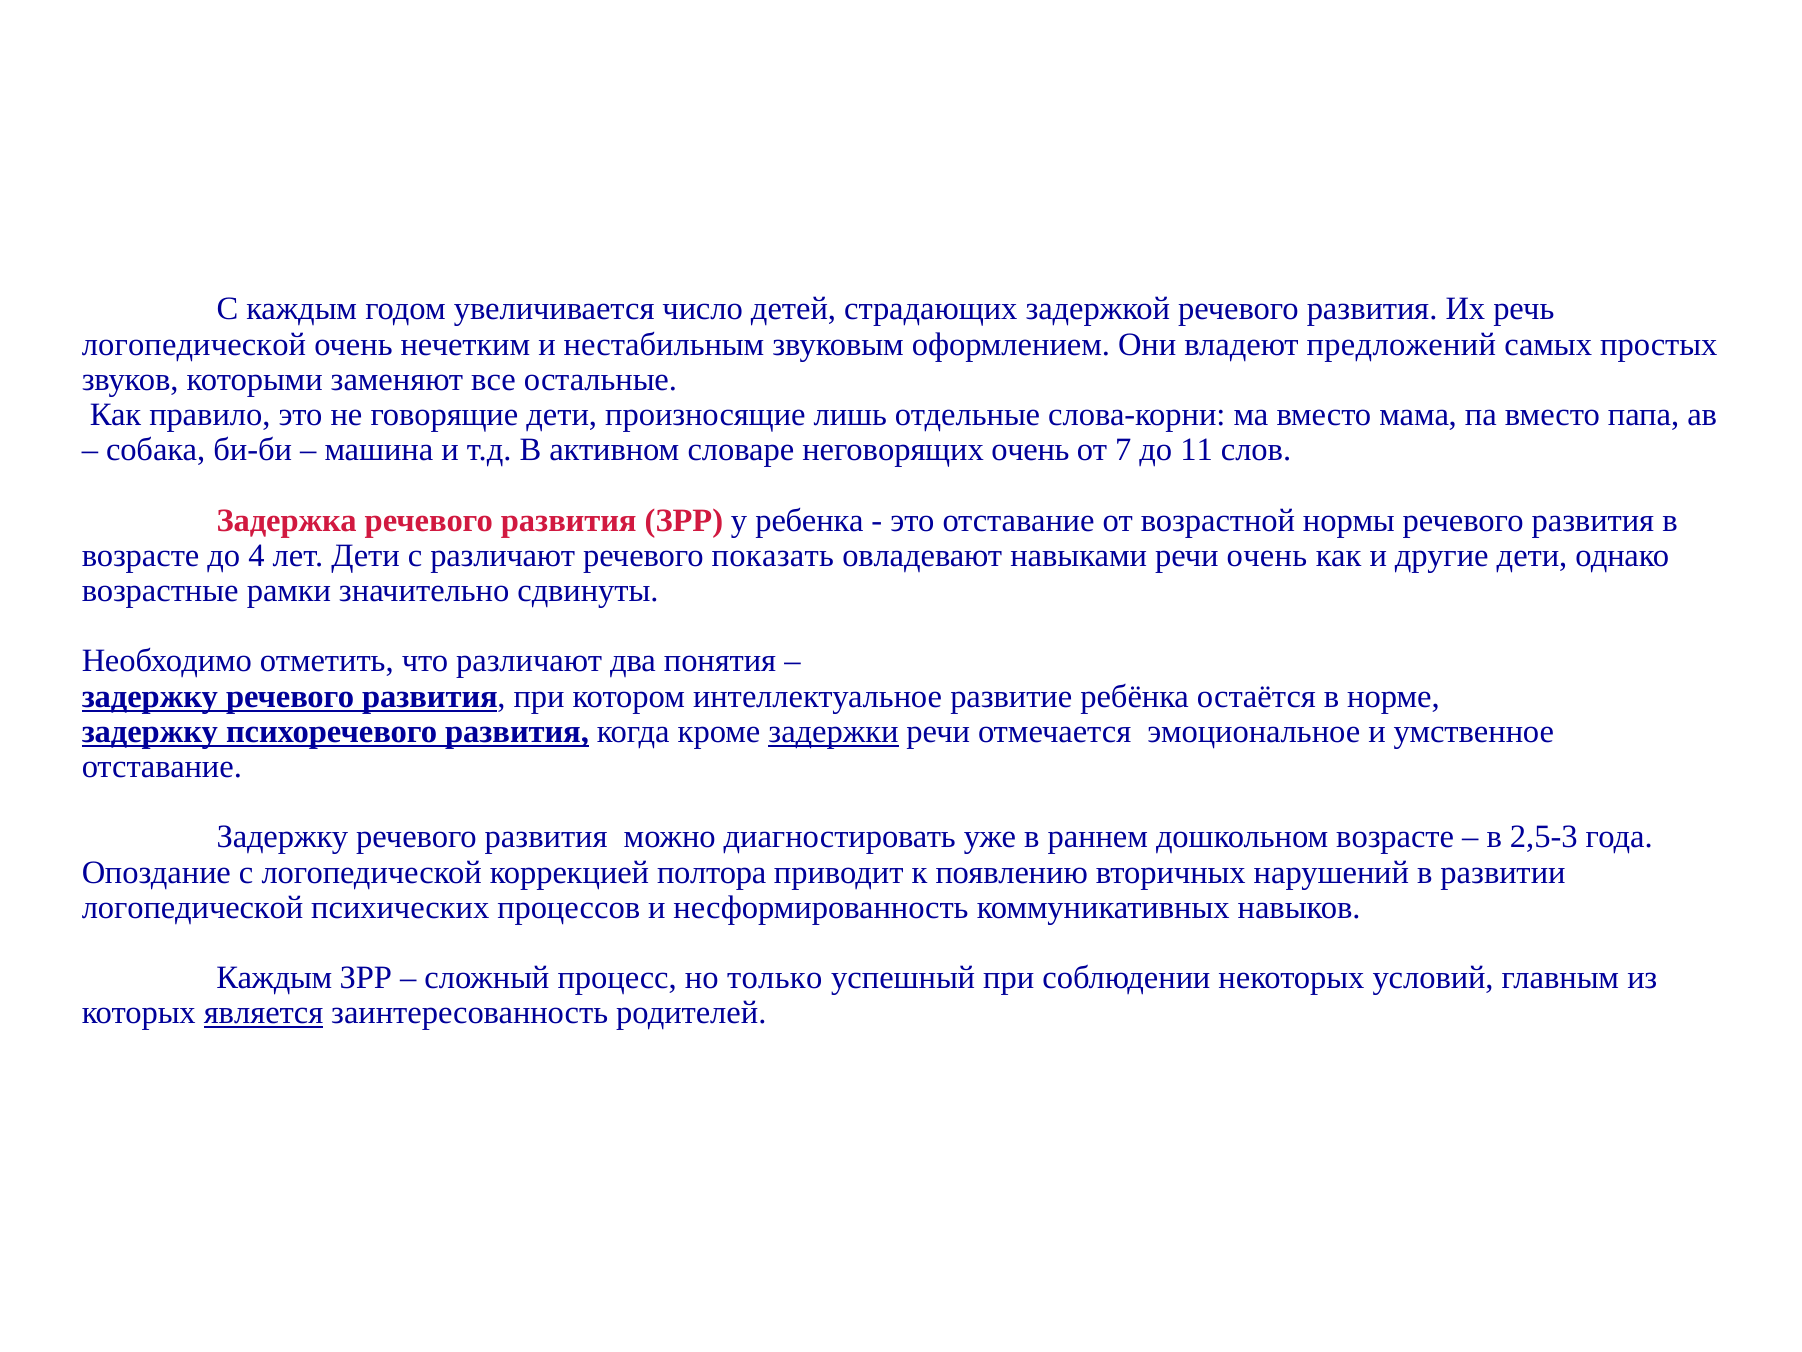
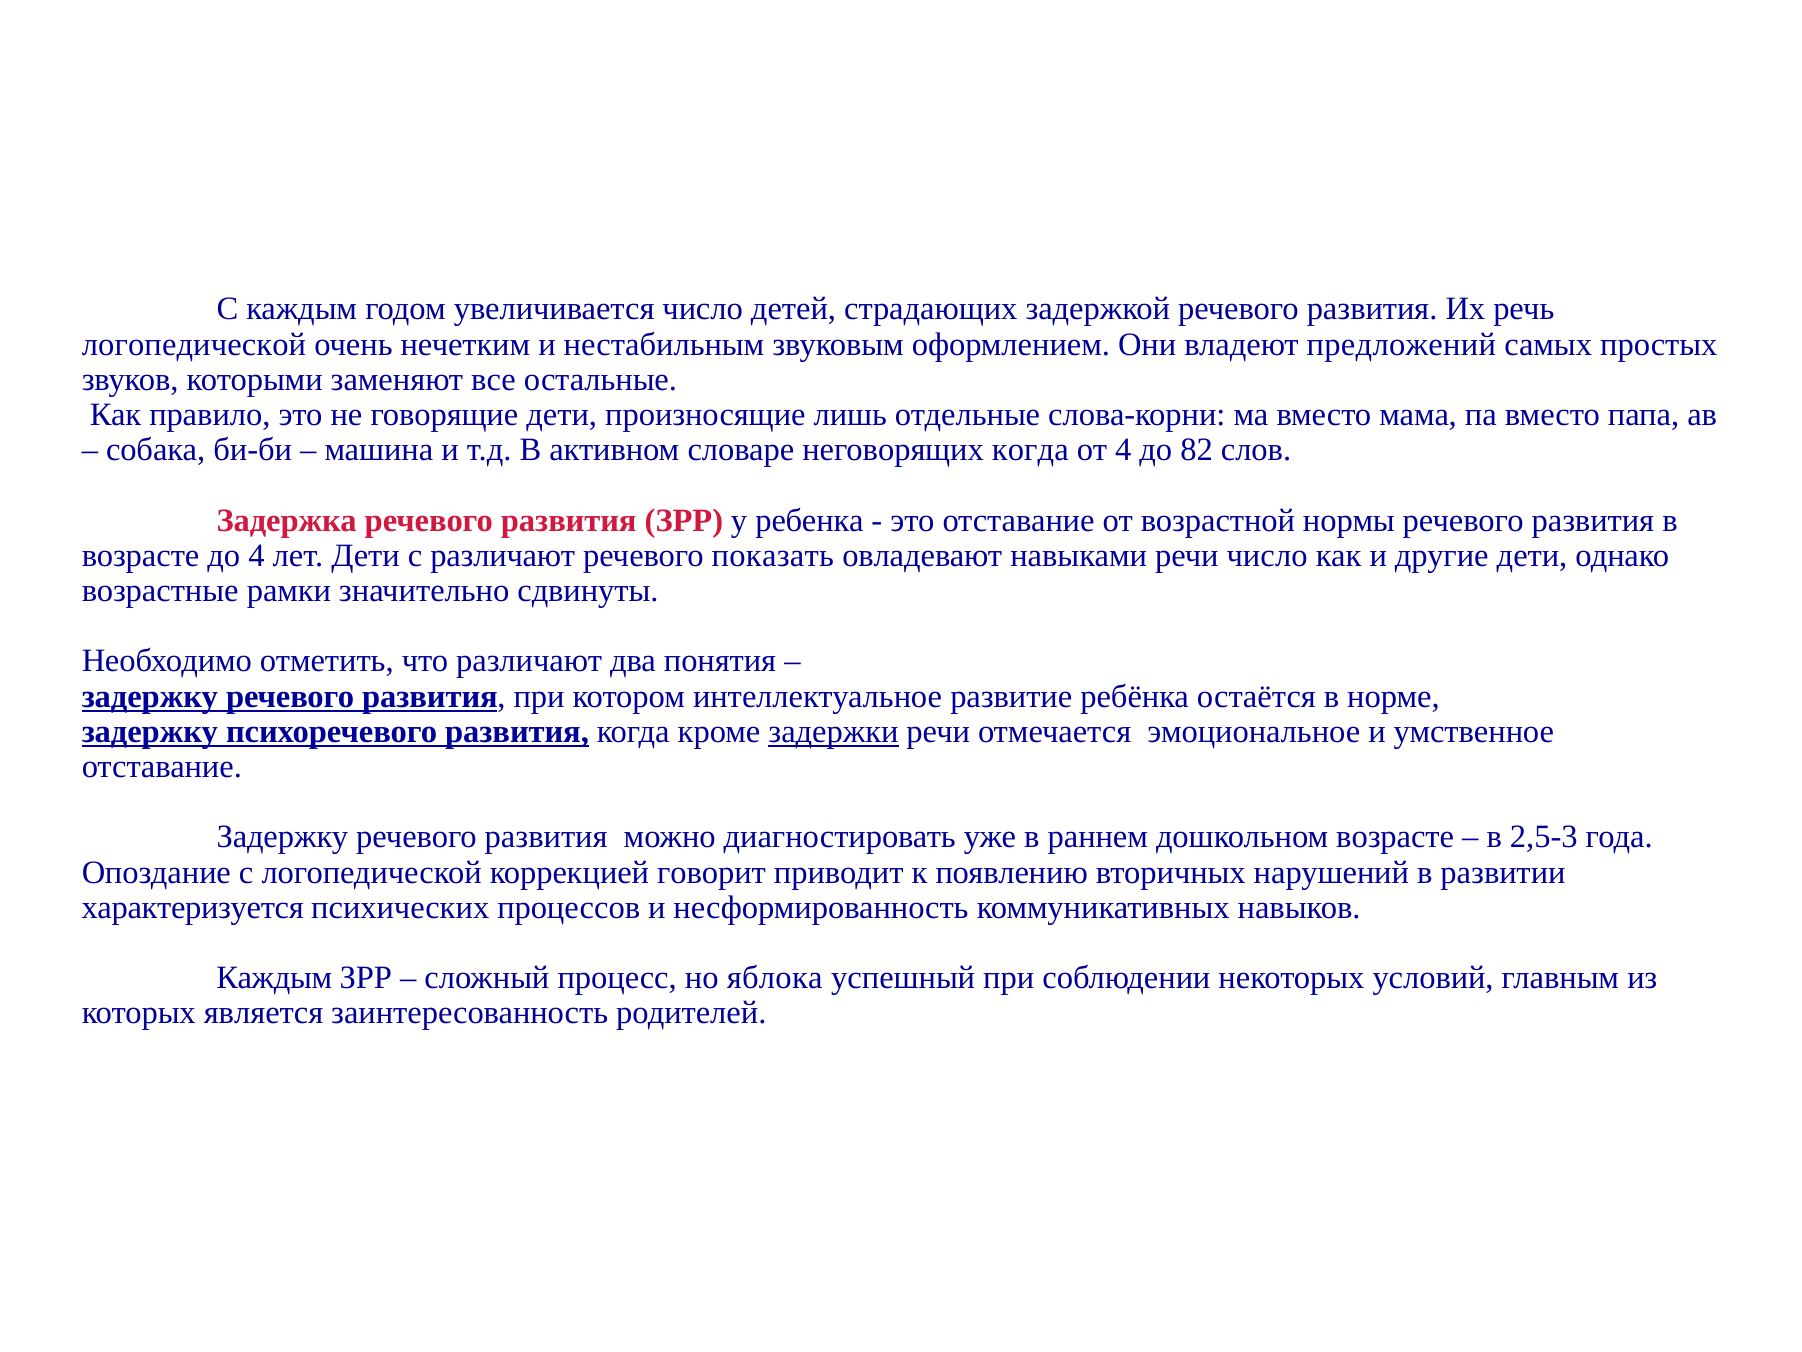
неговорящих очень: очень -> когда
от 7: 7 -> 4
11: 11 -> 82
речи очень: очень -> число
полтора: полтора -> говорит
логопедической at (193, 907): логопедической -> характеризуется
только: только -> яблока
является underline: present -> none
